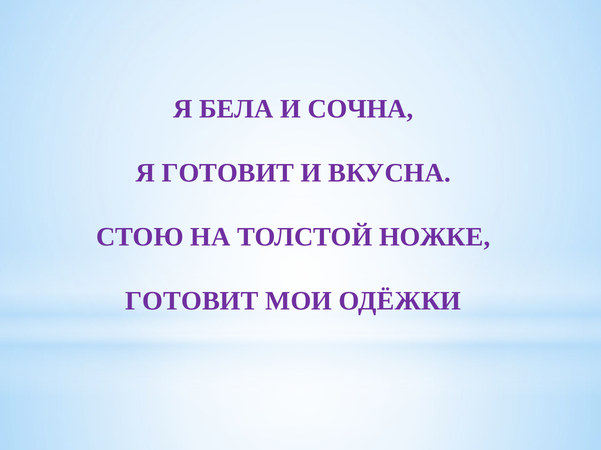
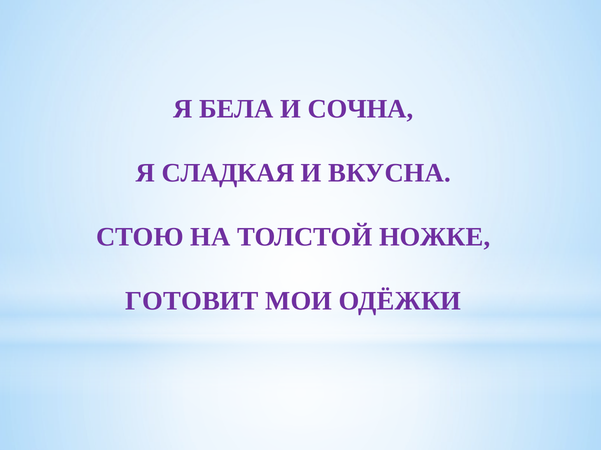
Я ГОТОВИТ: ГОТОВИТ -> СЛАДКАЯ
